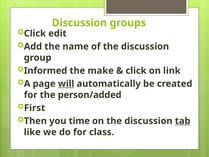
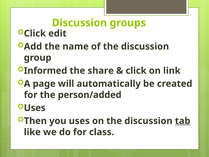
make: make -> share
will underline: present -> none
First at (35, 108): First -> Uses
you time: time -> uses
